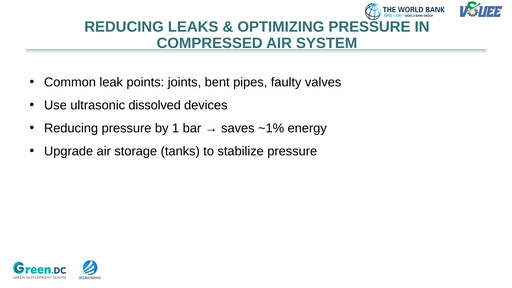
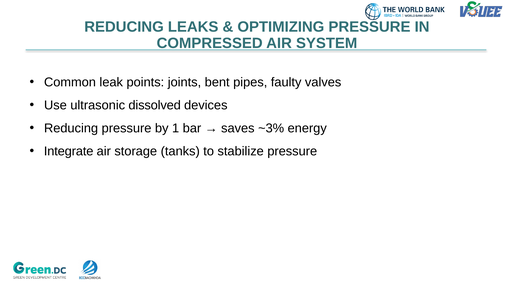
~1%: ~1% -> ~3%
Upgrade: Upgrade -> Integrate
